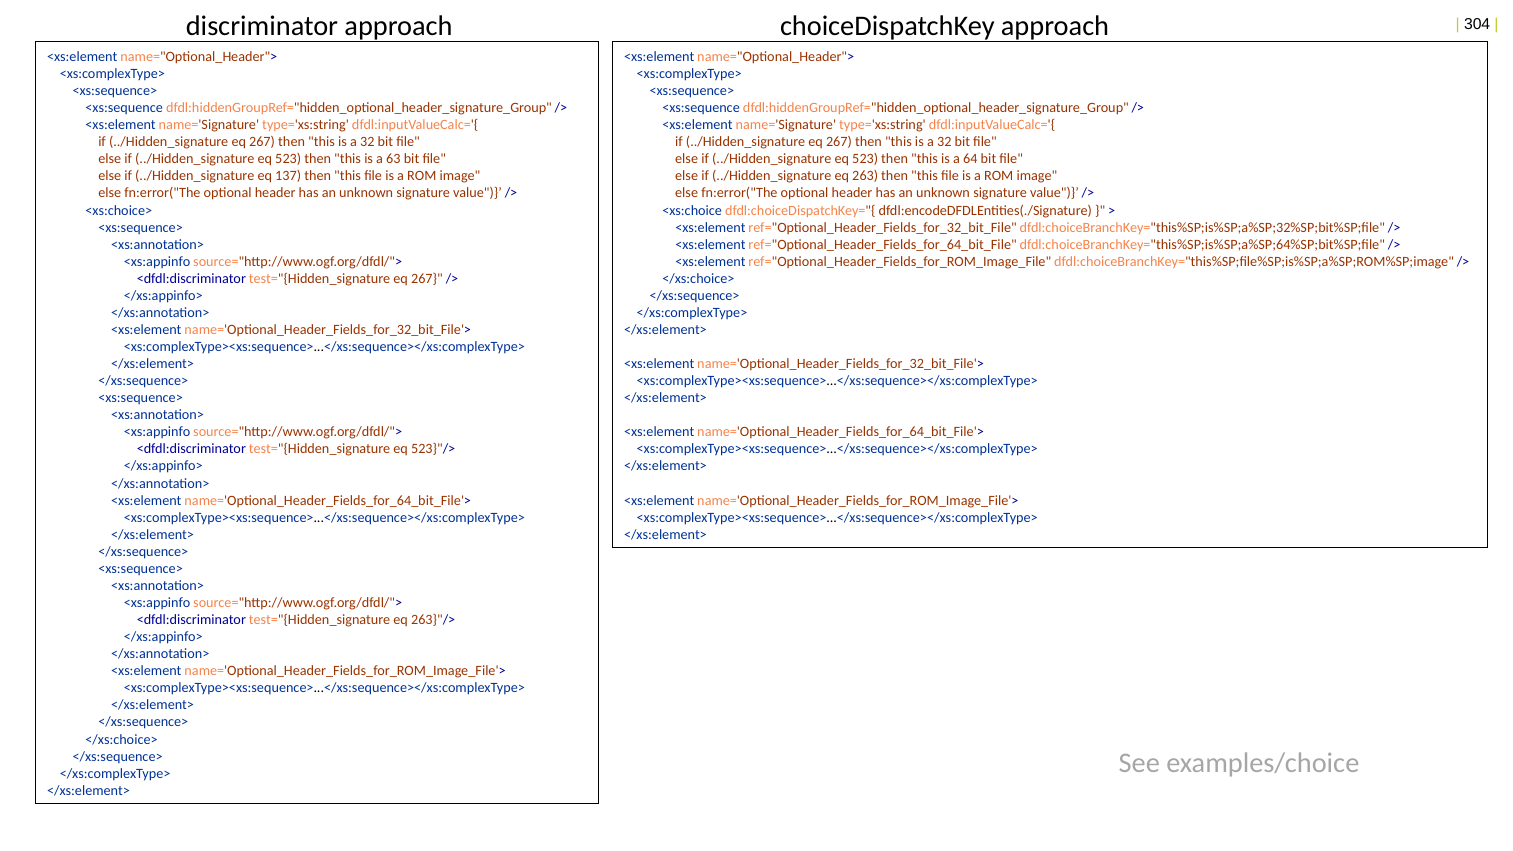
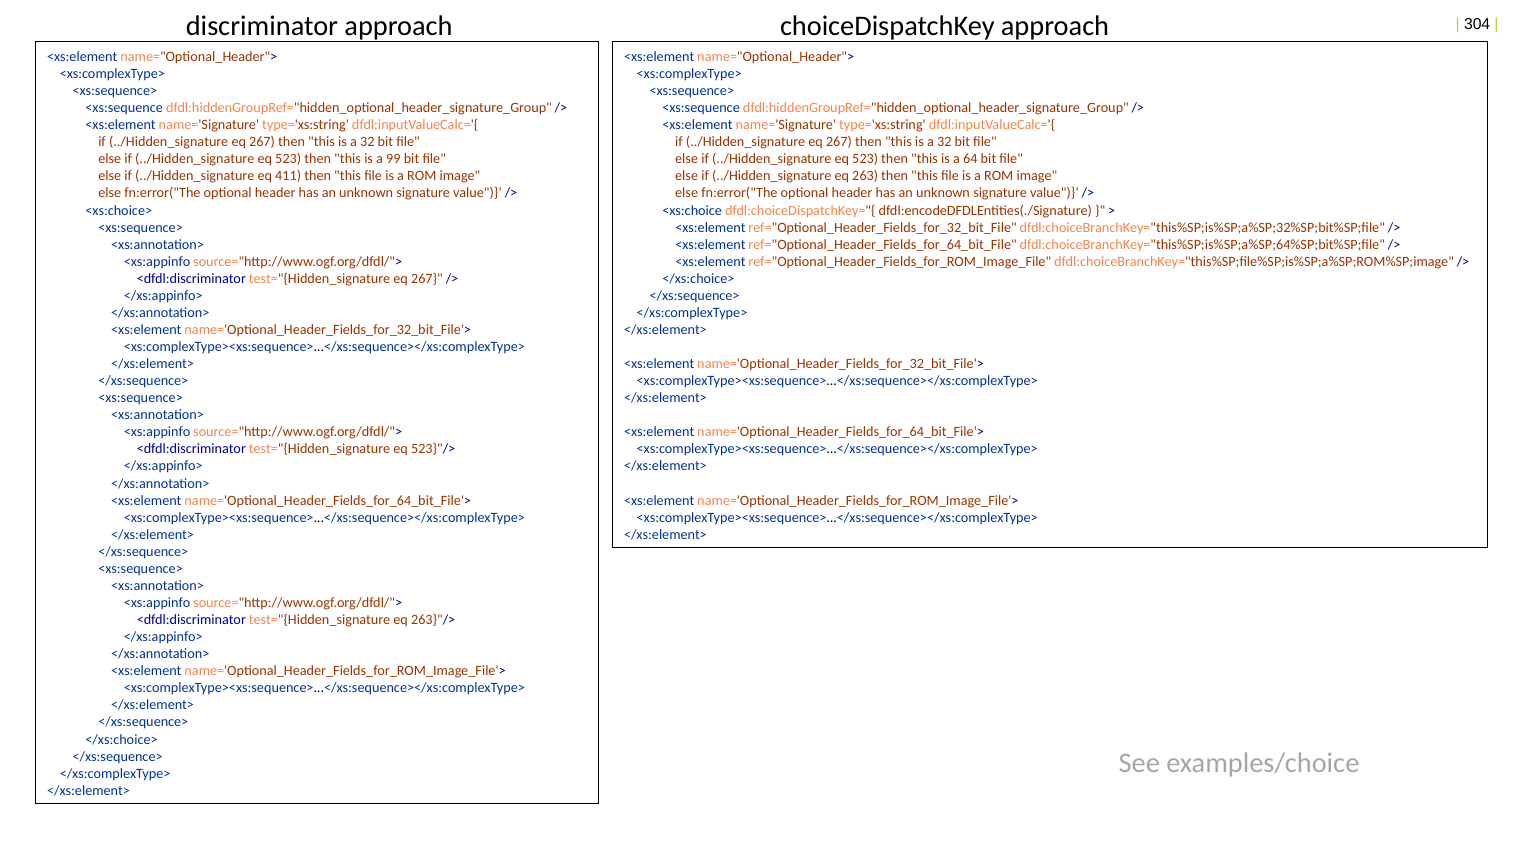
63: 63 -> 99
137: 137 -> 411
